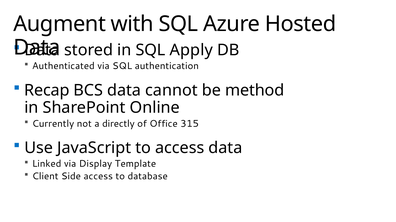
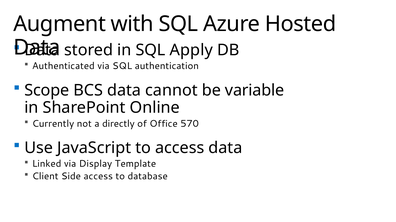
Recap: Recap -> Scope
method: method -> variable
315: 315 -> 570
